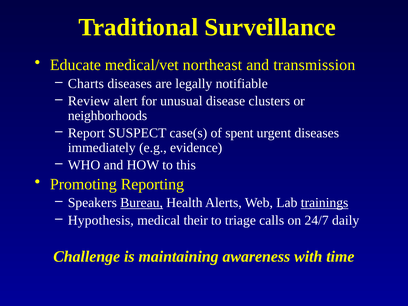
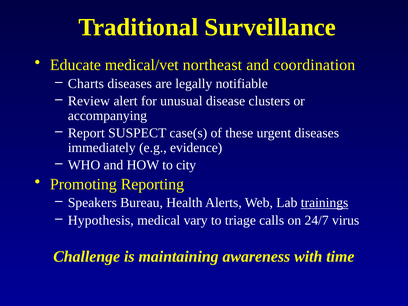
transmission: transmission -> coordination
neighborhoods: neighborhoods -> accompanying
spent: spent -> these
this: this -> city
Bureau underline: present -> none
their: their -> vary
daily: daily -> virus
